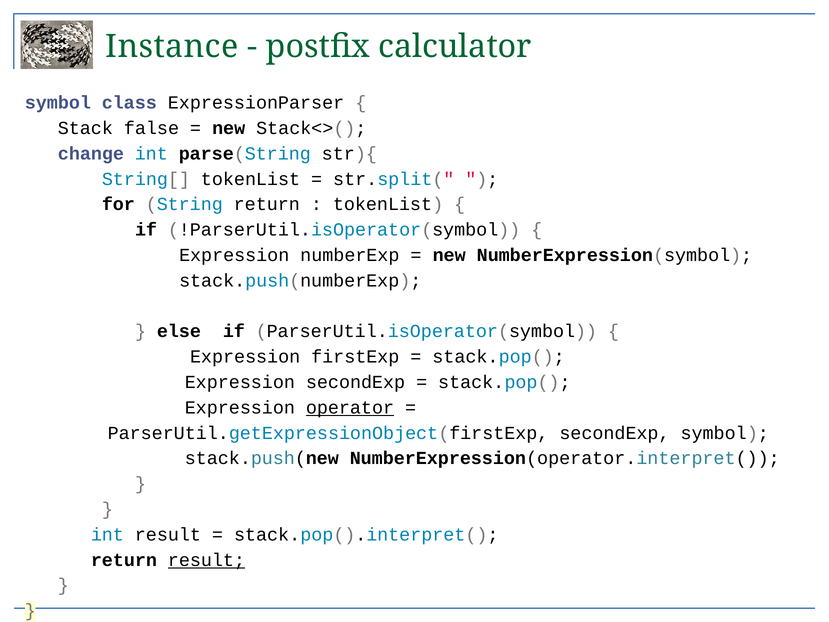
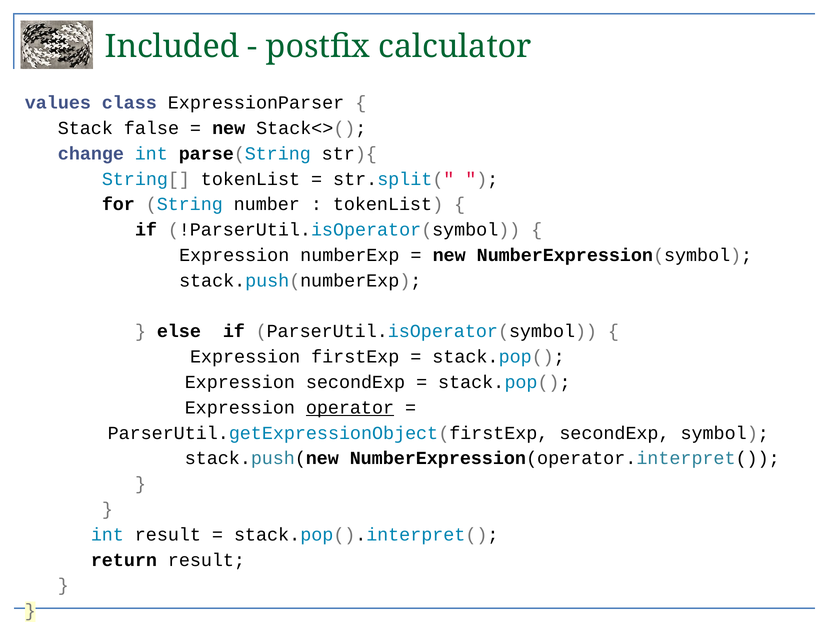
Instance: Instance -> Included
symbol at (58, 103): symbol -> values
String return: return -> number
result at (206, 560) underline: present -> none
